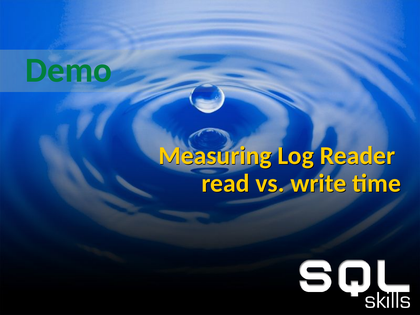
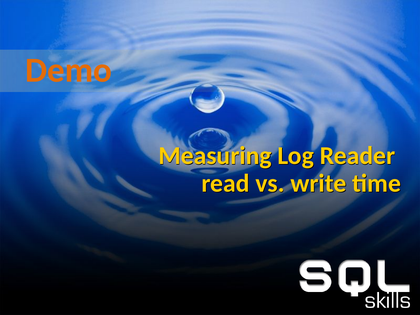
Demo colour: green -> orange
